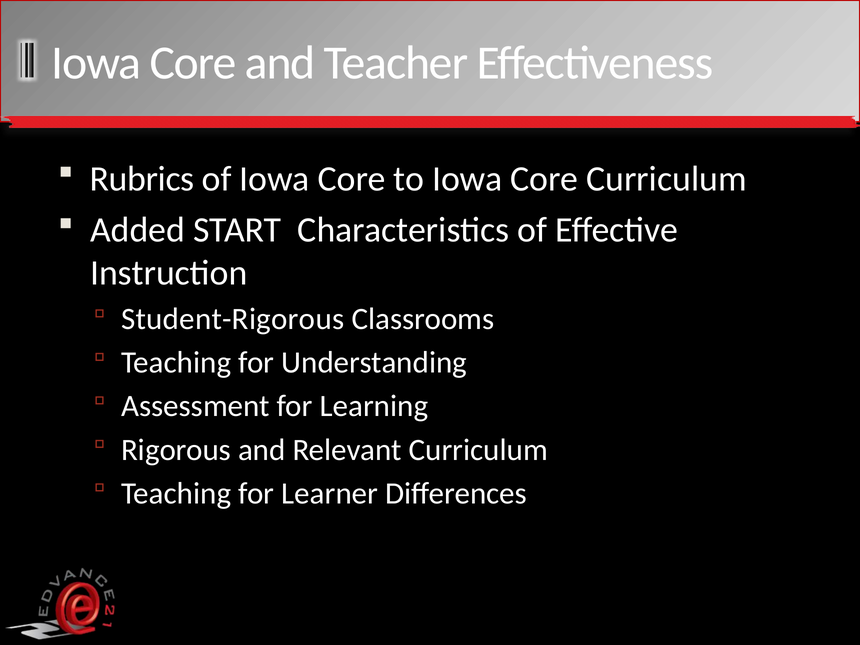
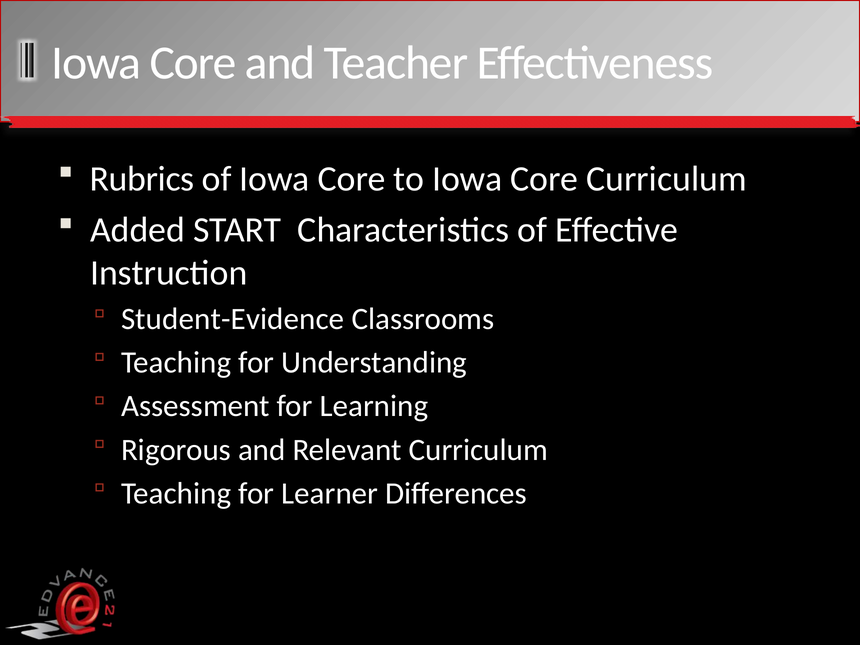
Student-Rigorous: Student-Rigorous -> Student-Evidence
